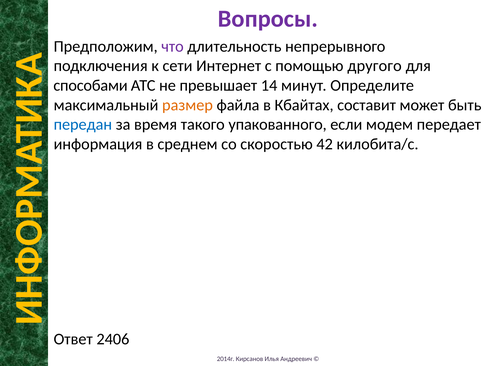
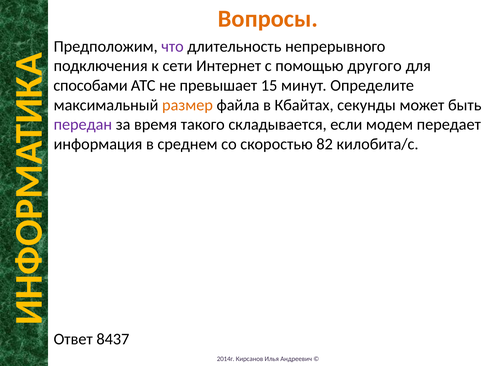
Вопросы colour: purple -> orange
14: 14 -> 15
составит: составит -> секунды
передан colour: blue -> purple
упакованного: упакованного -> складывается
42: 42 -> 82
2406: 2406 -> 8437
